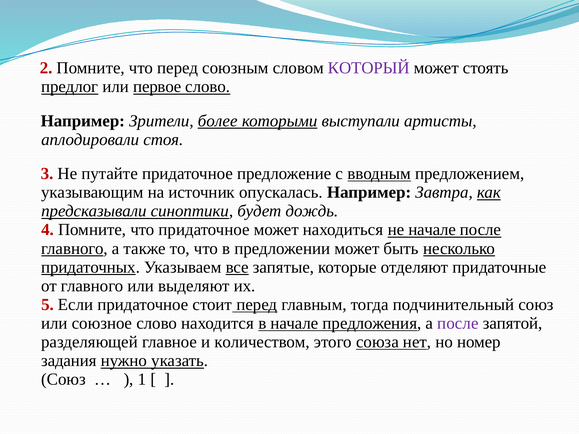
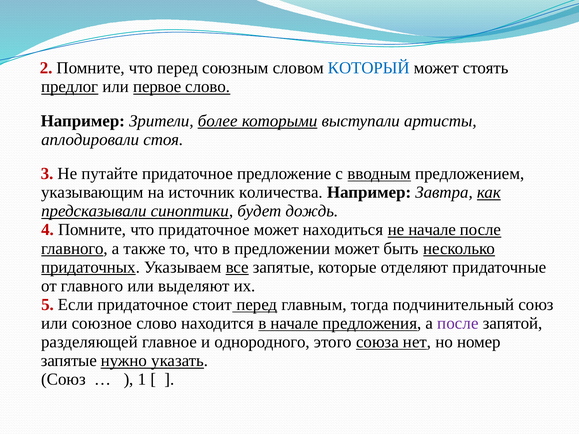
КОТОРЫЙ colour: purple -> blue
опускалась: опускалась -> количества
количеством: количеством -> однородного
задания at (69, 361): задания -> запятые
